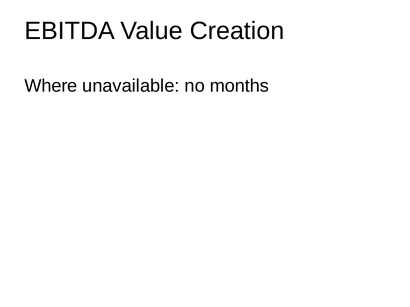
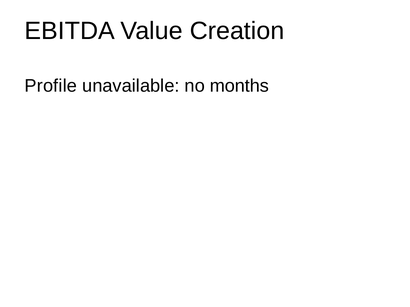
Where: Where -> Profile
